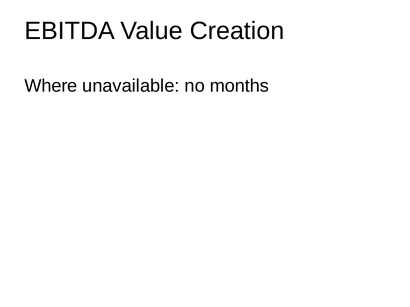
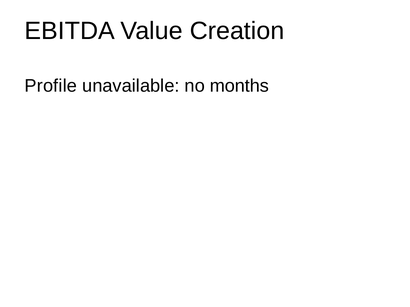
Where: Where -> Profile
